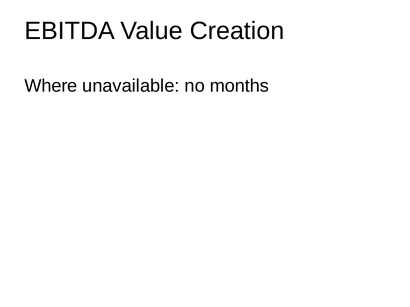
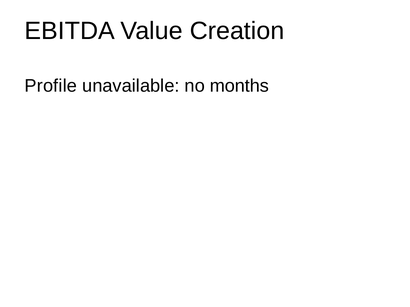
Where: Where -> Profile
